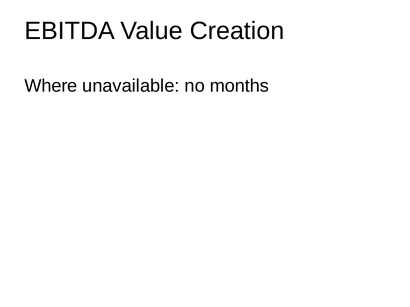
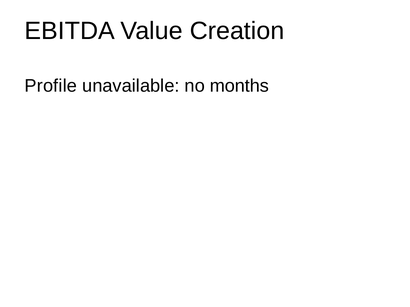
Where: Where -> Profile
